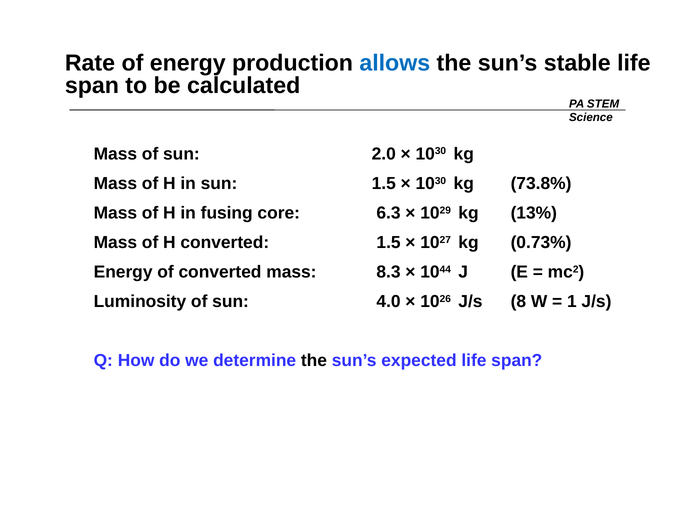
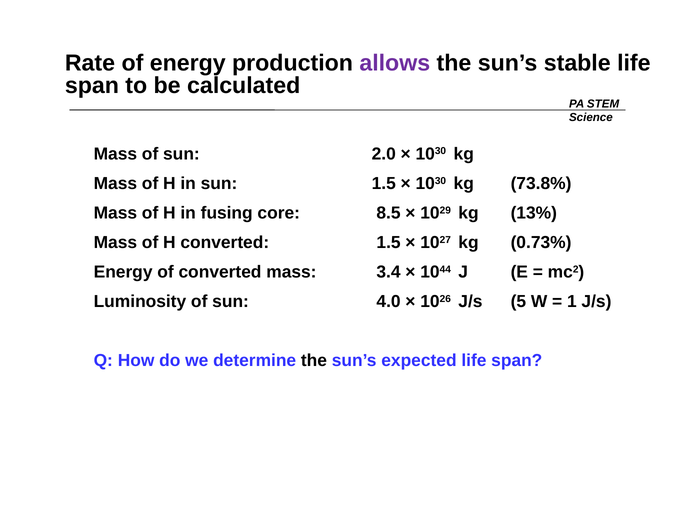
allows colour: blue -> purple
6.3: 6.3 -> 8.5
8.3: 8.3 -> 3.4
8: 8 -> 5
